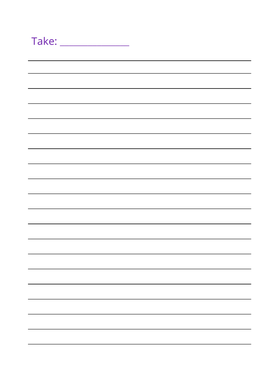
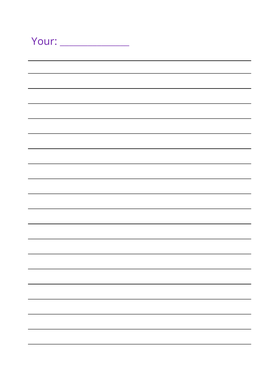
Take: Take -> Your
